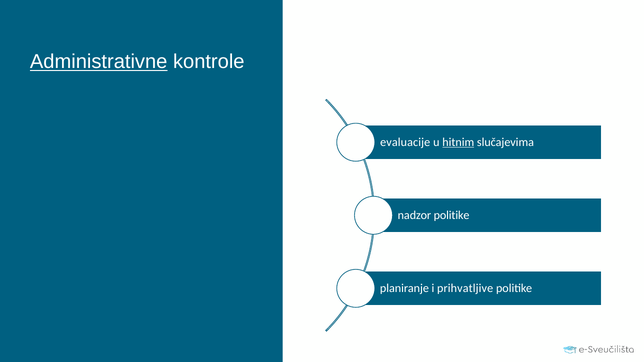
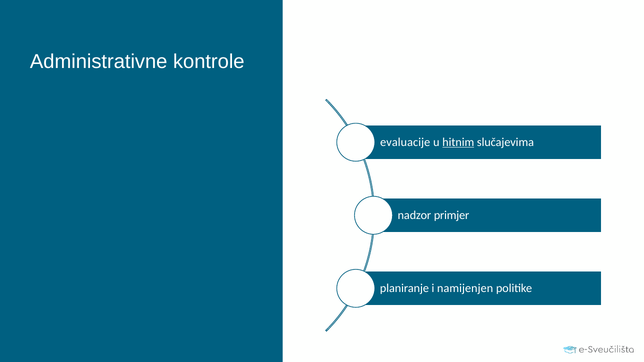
Administrativne underline: present -> none
nadzor politike: politike -> primjer
prihvatljive: prihvatljive -> namijenjen
